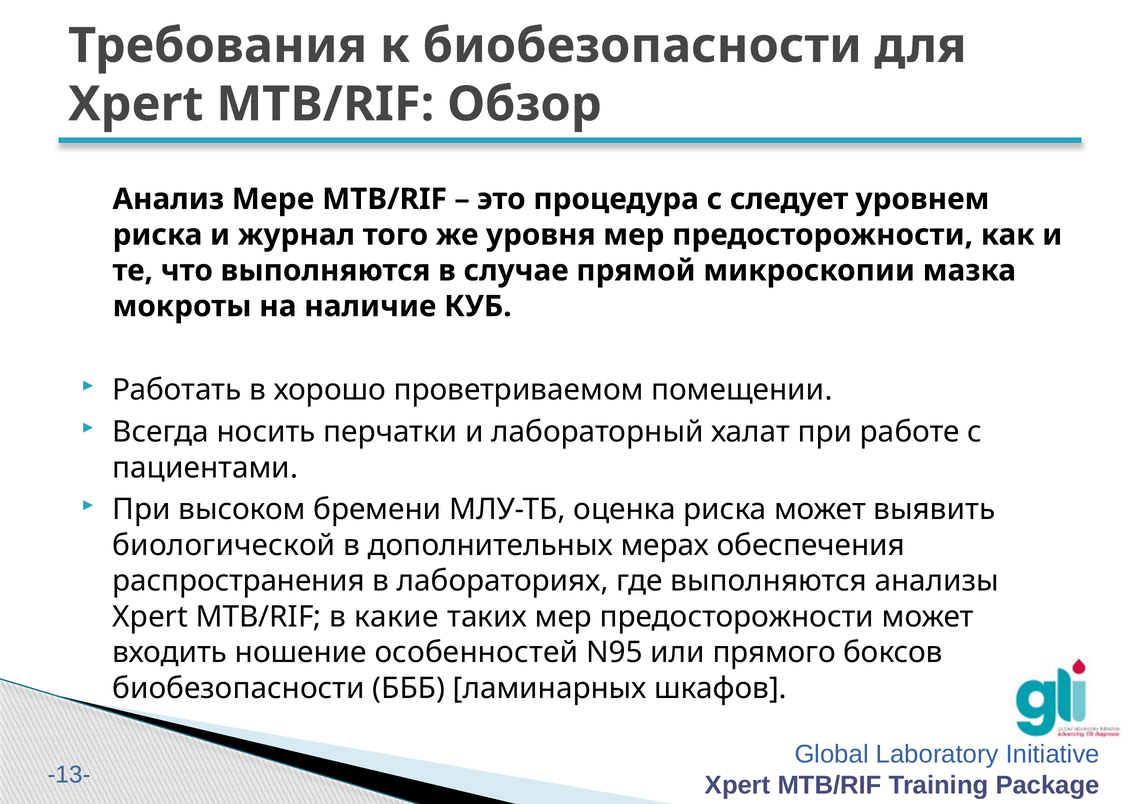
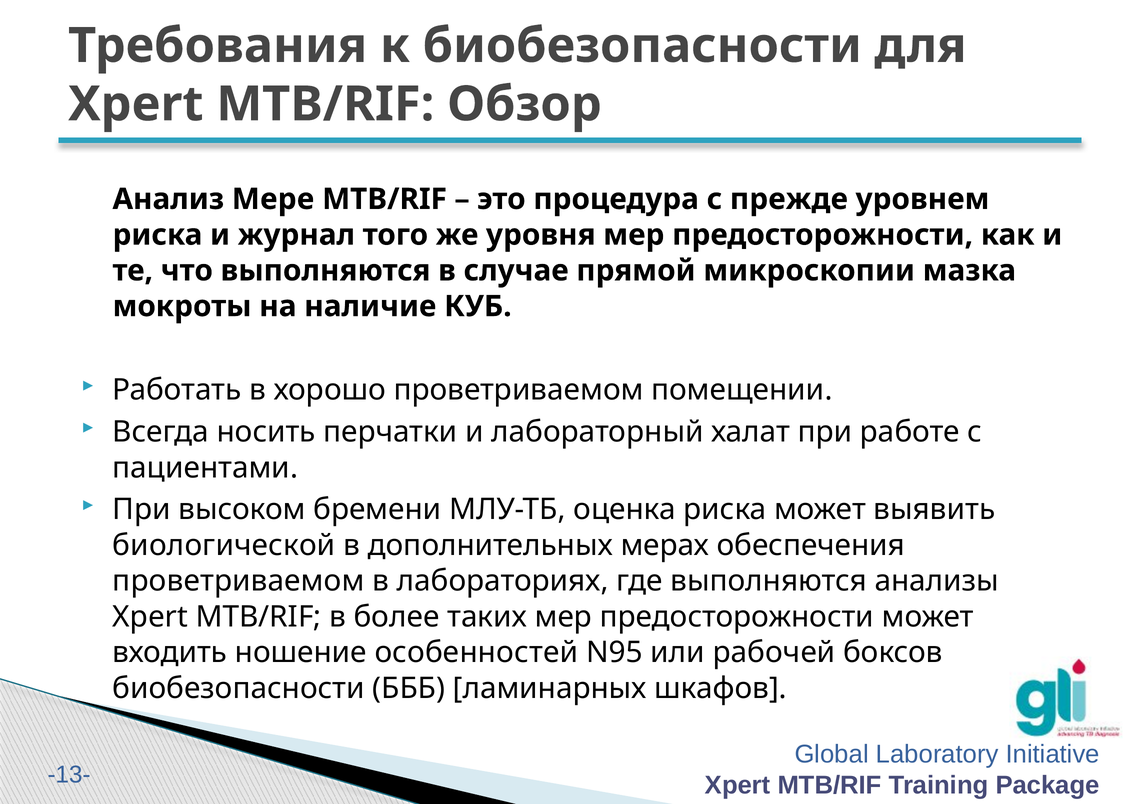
следует: следует -> прежде
распространения at (239, 581): распространения -> проветриваемом
какие: какие -> более
прямого: прямого -> рабочей
